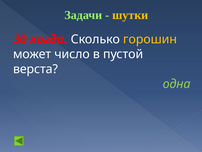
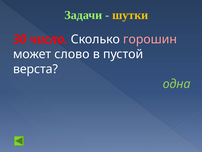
когда: когда -> число
горошин colour: yellow -> pink
число: число -> слово
